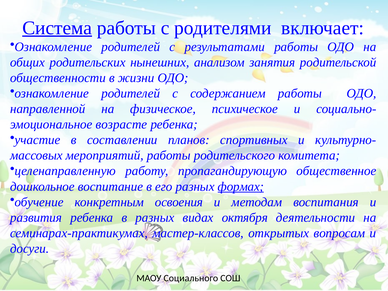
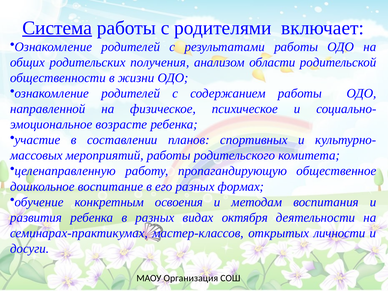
нынешних: нынешних -> получения
занятия: занятия -> области
формах underline: present -> none
вопросам: вопросам -> личности
Социального: Социального -> Организация
